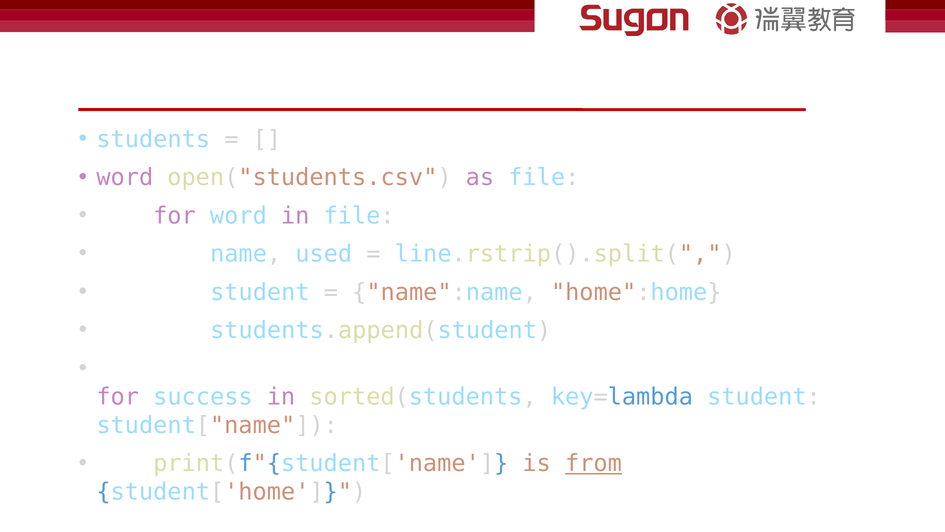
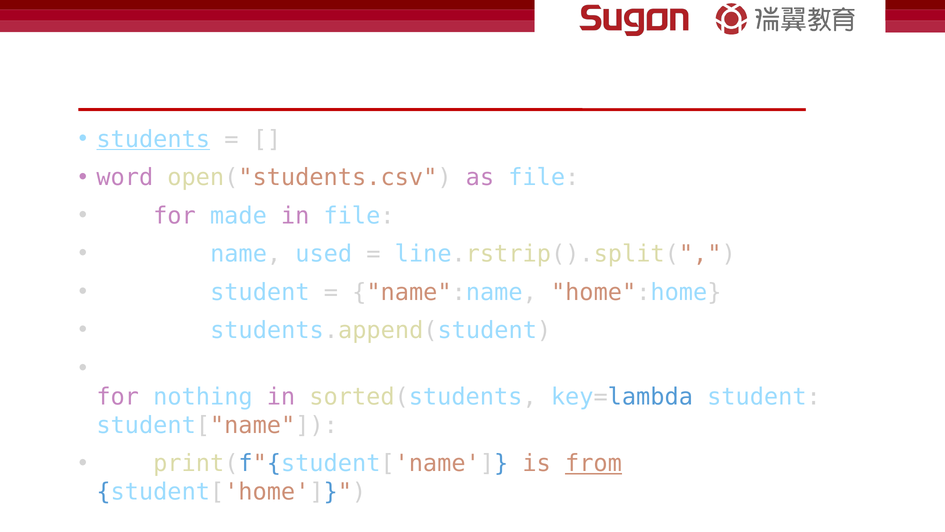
students underline: none -> present
for word: word -> made
success: success -> nothing
